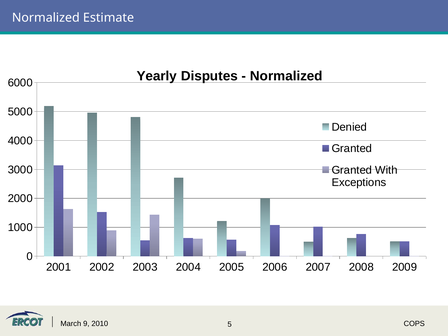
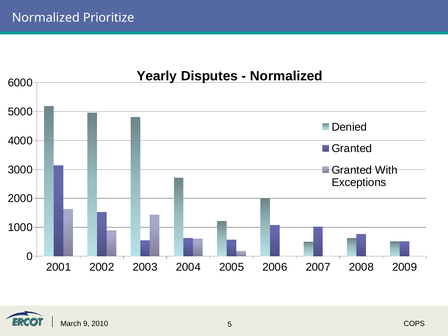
Estimate: Estimate -> Prioritize
